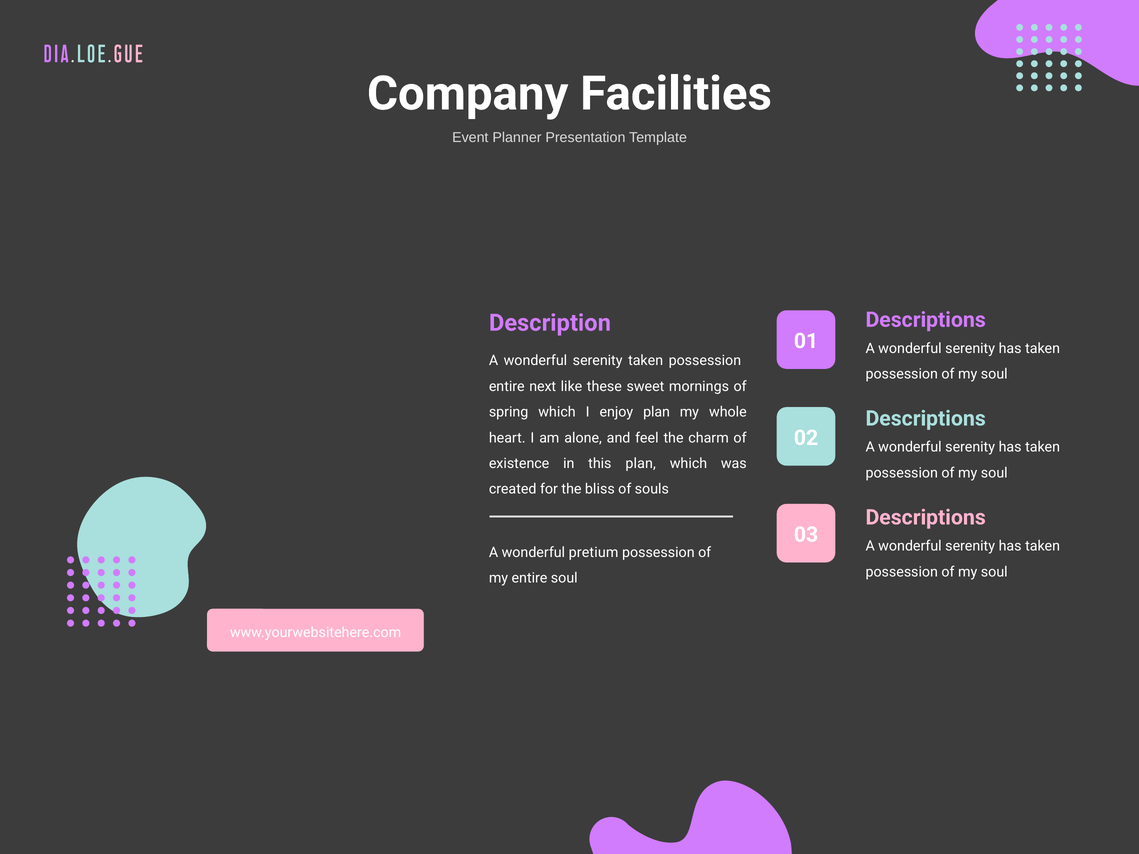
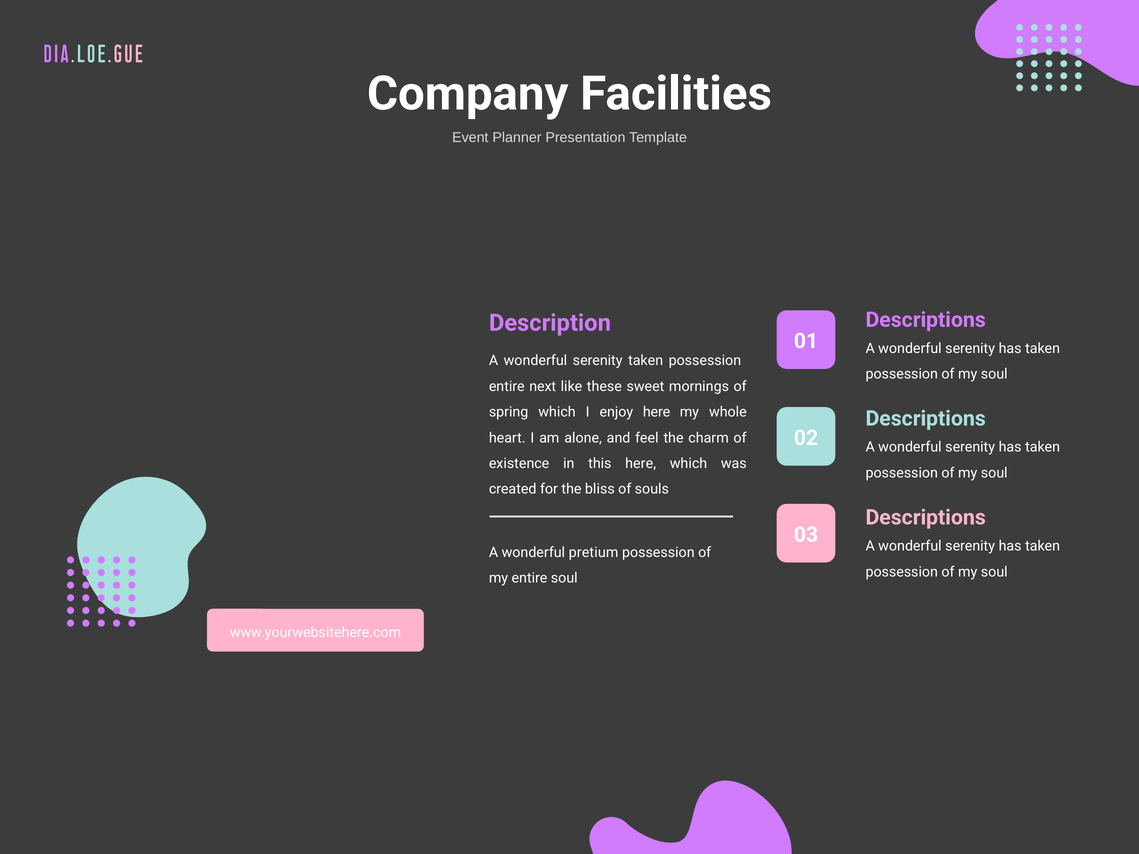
enjoy plan: plan -> here
this plan: plan -> here
